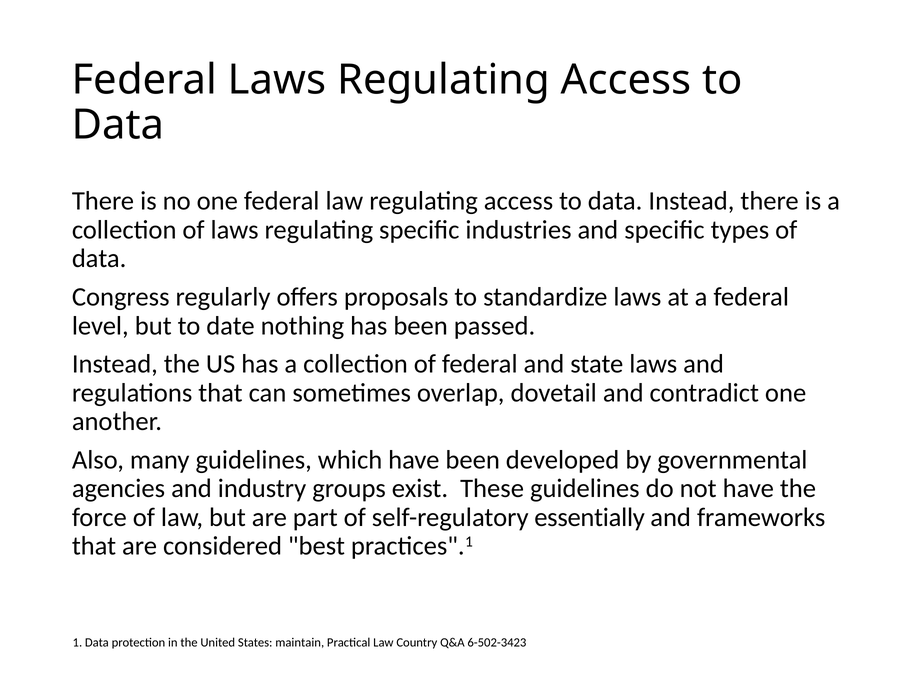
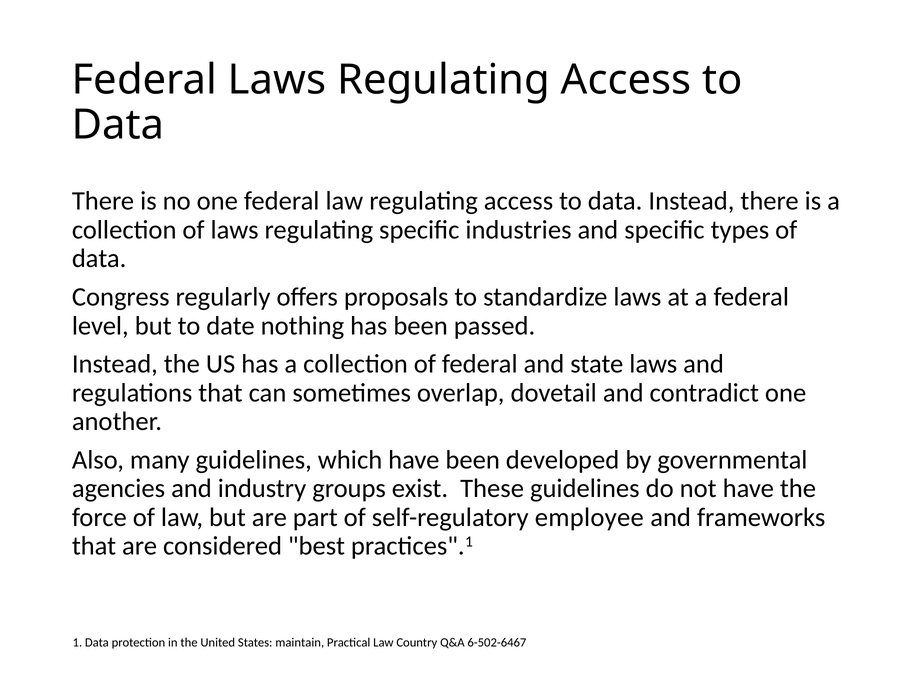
essentially: essentially -> employee
6-502-3423: 6-502-3423 -> 6-502-6467
